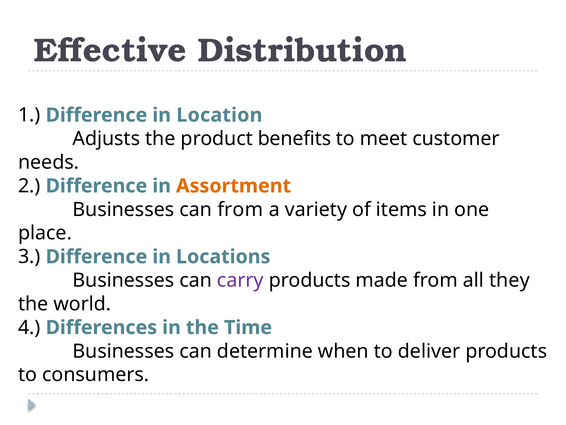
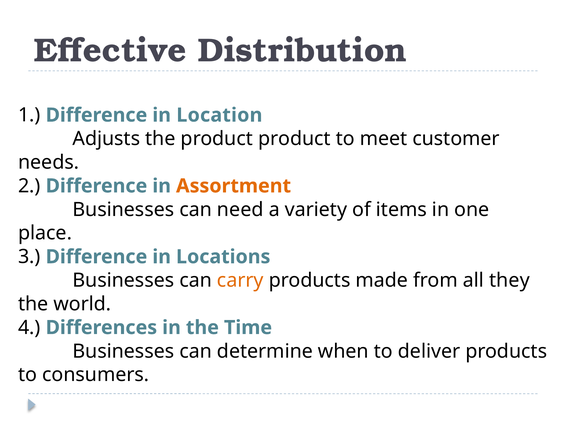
product benefits: benefits -> product
can from: from -> need
carry colour: purple -> orange
